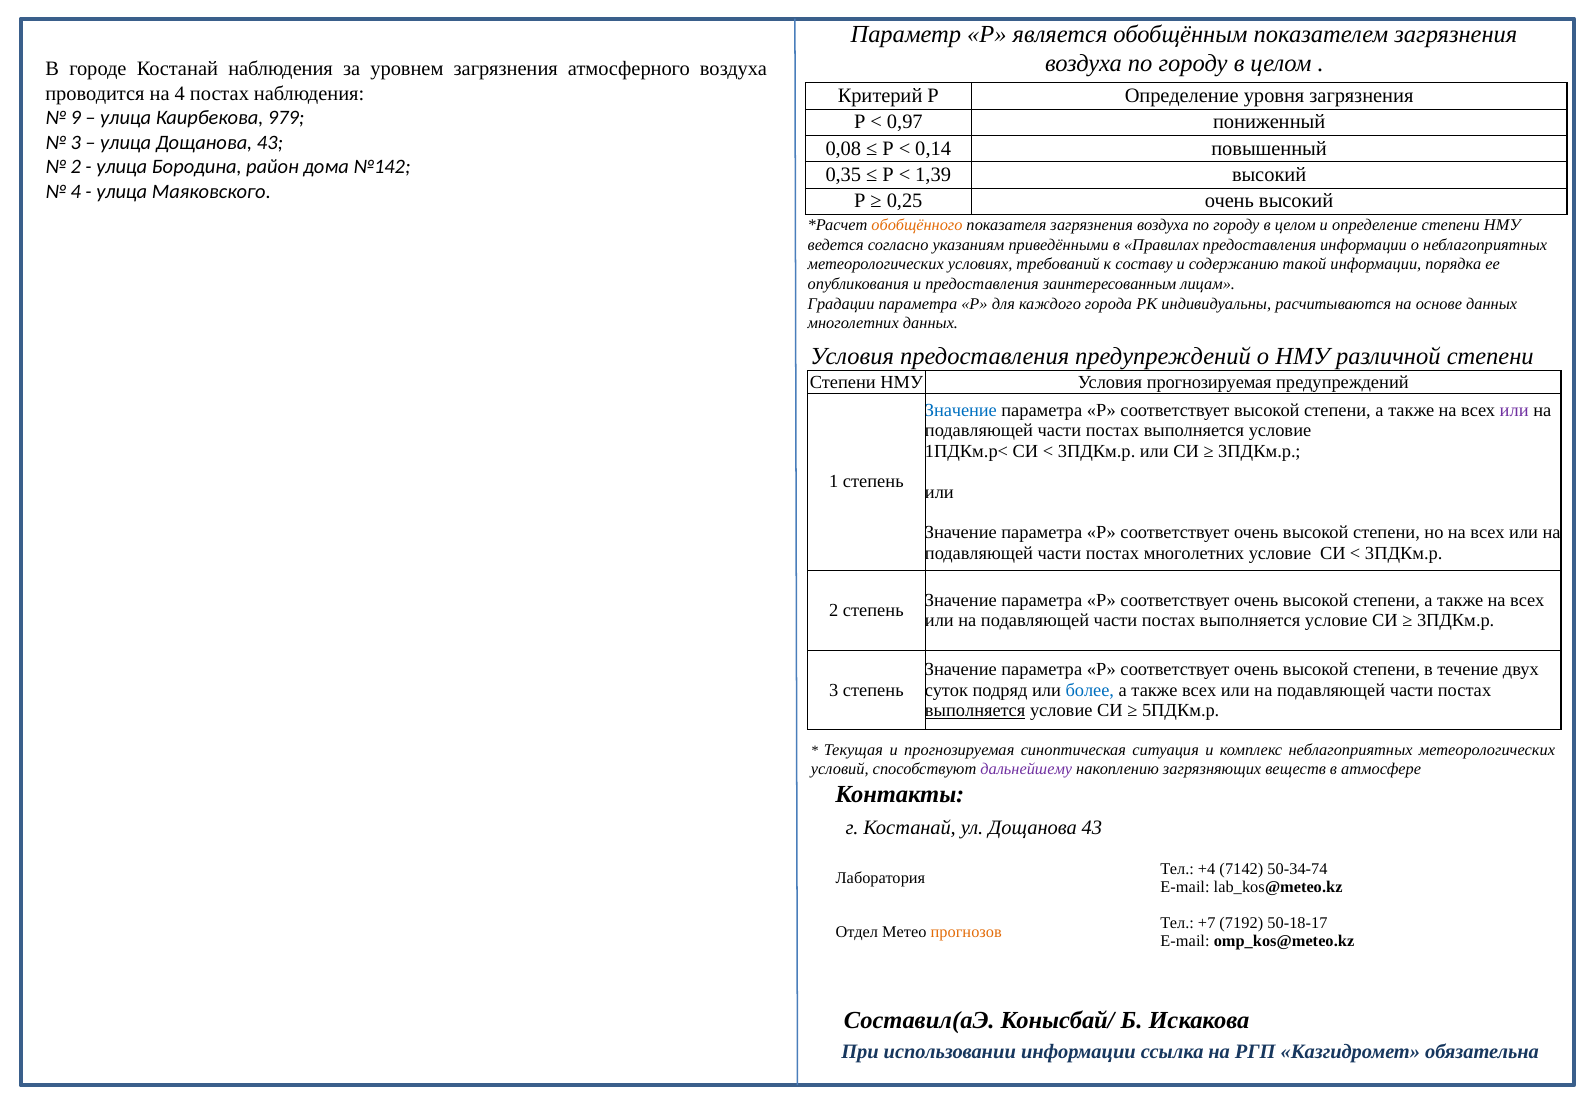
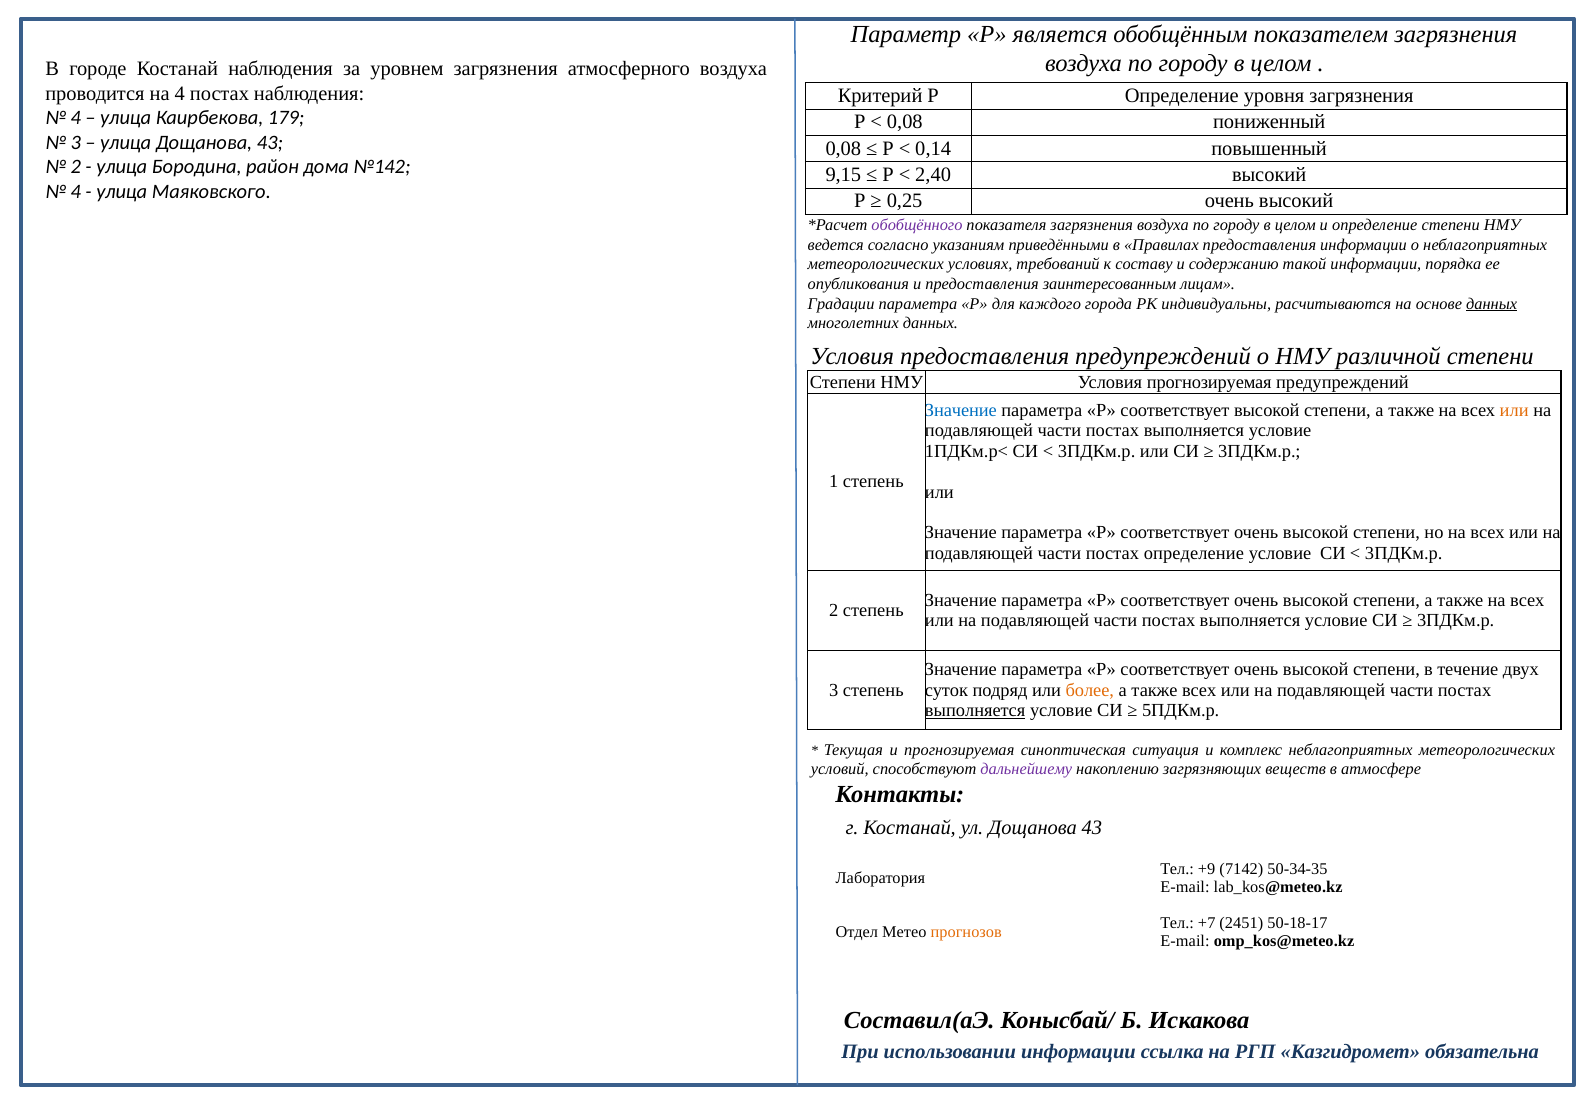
9 at (76, 118): 9 -> 4
979: 979 -> 179
0,97 at (905, 122): 0,97 -> 0,08
0,35: 0,35 -> 9,15
1,39: 1,39 -> 2,40
обобщённого colour: orange -> purple
данных at (1492, 304) underline: none -> present
или at (1514, 411) colour: purple -> orange
постах многолетних: многолетних -> определение
более colour: blue -> orange
+4: +4 -> +9
50-34-74: 50-34-74 -> 50-34-35
7192: 7192 -> 2451
